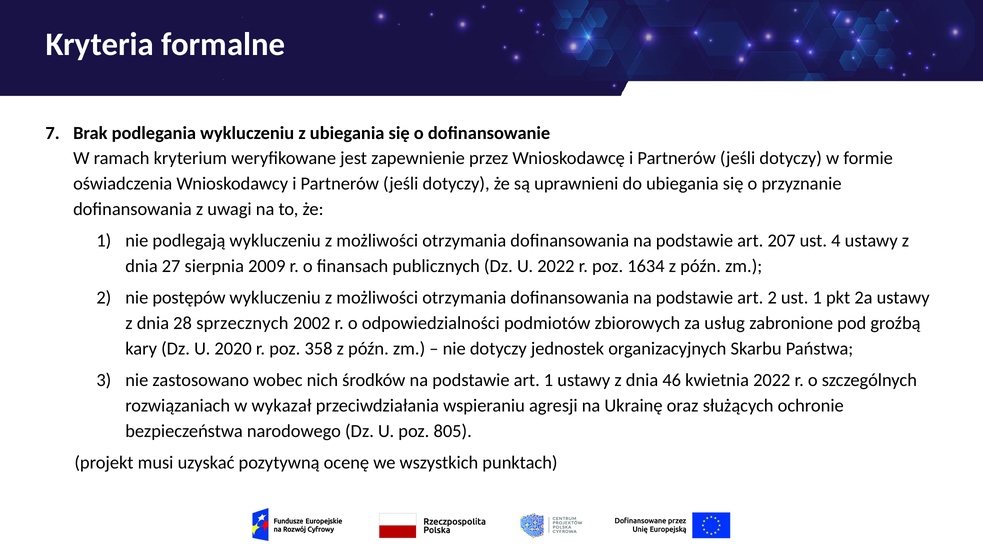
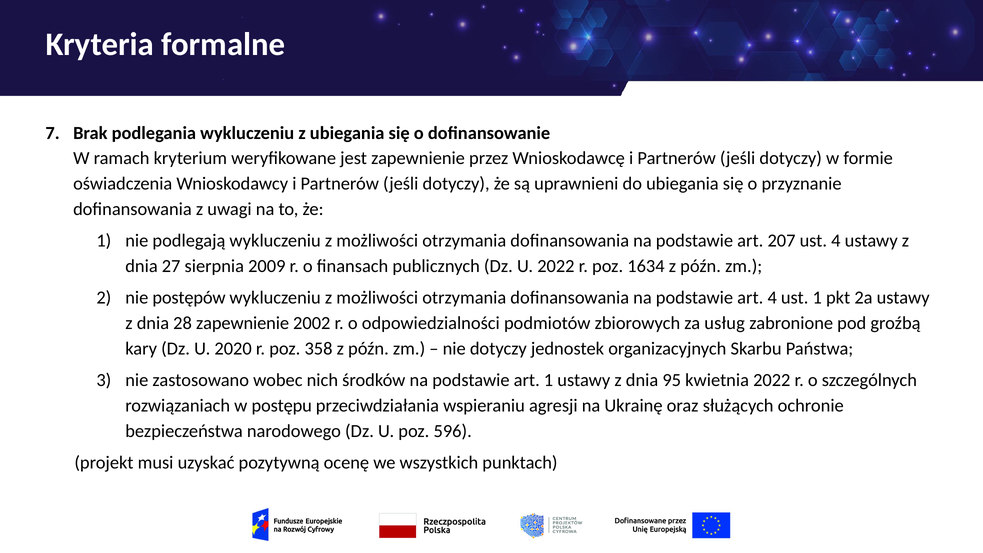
art 2: 2 -> 4
28 sprzecznych: sprzecznych -> zapewnienie
46: 46 -> 95
wykazał: wykazał -> postępu
805: 805 -> 596
